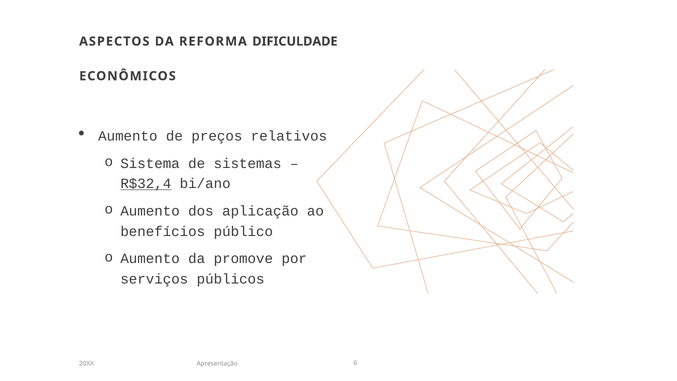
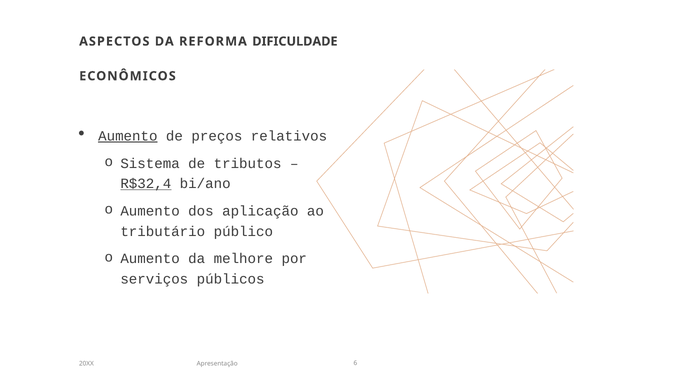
Aumento at (128, 136) underline: none -> present
sistemas: sistemas -> tributos
benefícios: benefícios -> tributário
promove: promove -> melhore
